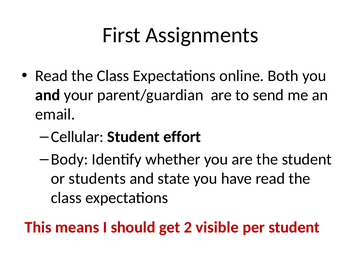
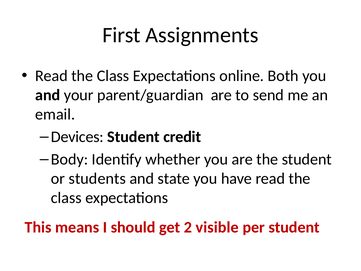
Cellular: Cellular -> Devices
effort: effort -> credit
